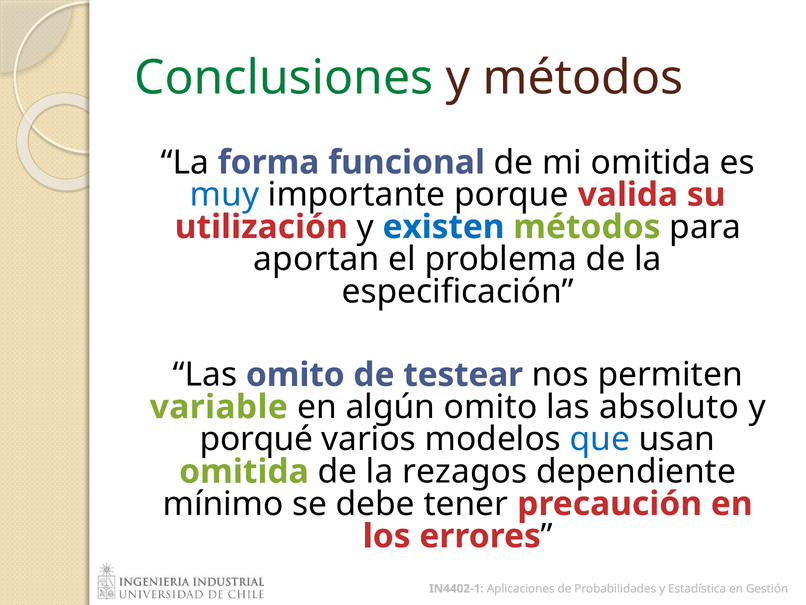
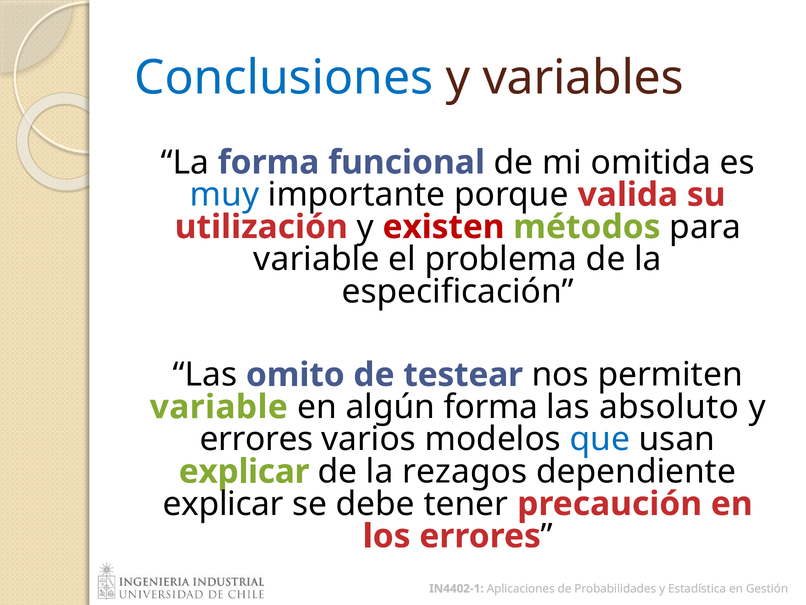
Conclusiones colour: green -> blue
y métodos: métodos -> variables
existen colour: blue -> red
aportan at (317, 259): aportan -> variable
algún omito: omito -> forma
porqué at (256, 439): porqué -> errores
omitida at (244, 471): omitida -> explicar
mínimo at (223, 504): mínimo -> explicar
